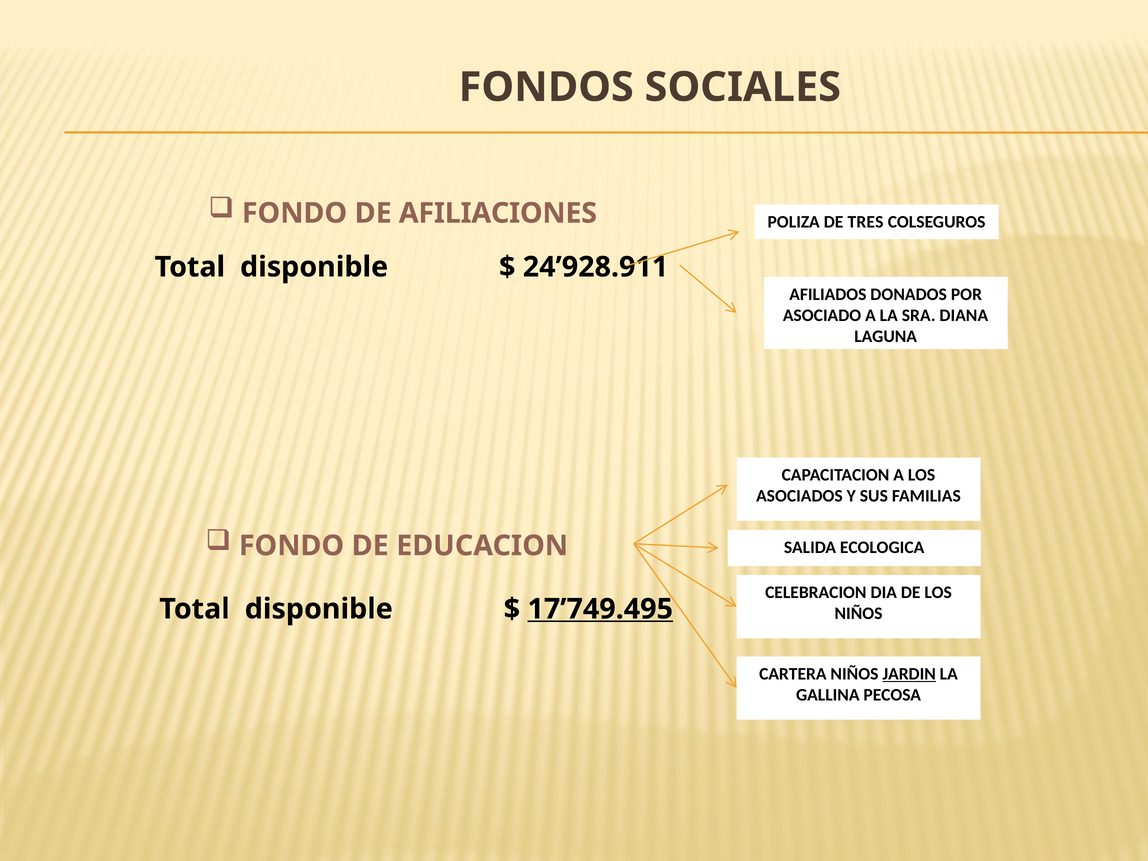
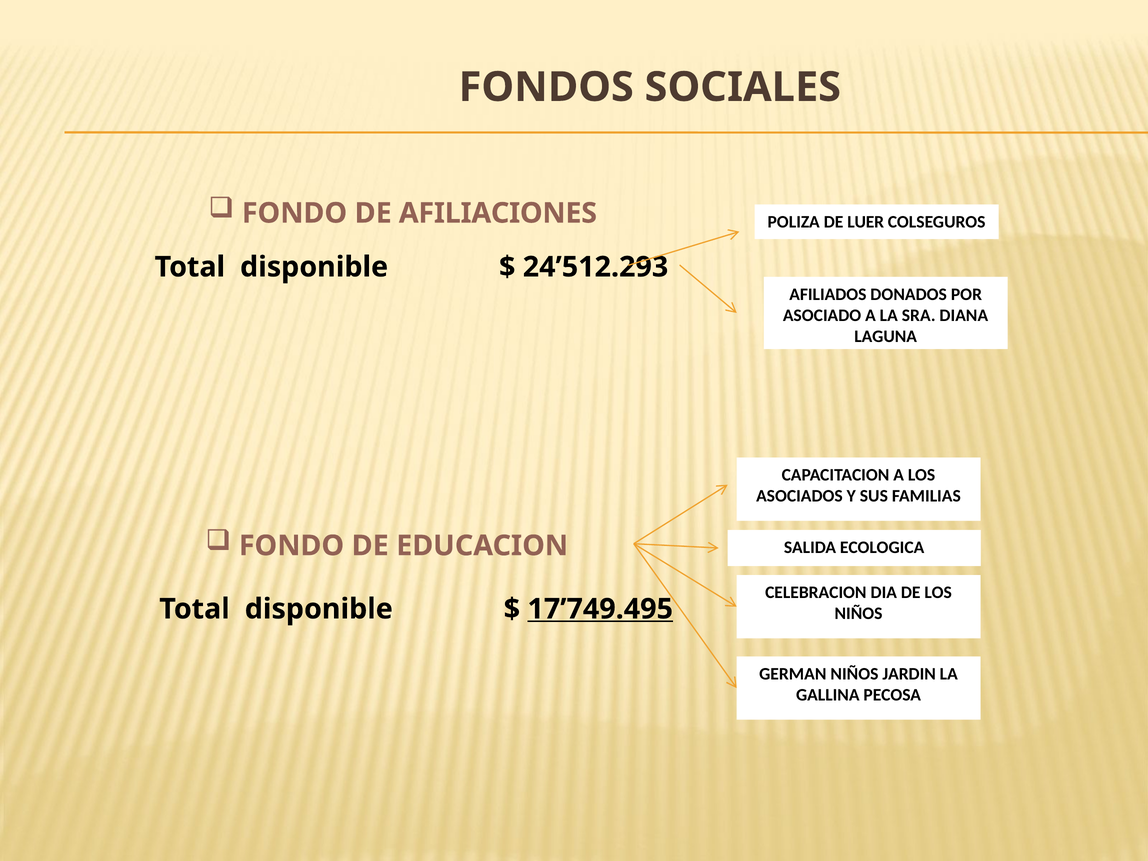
TRES: TRES -> LUER
24’928.911: 24’928.911 -> 24’512.293
CARTERA: CARTERA -> GERMAN
JARDIN underline: present -> none
